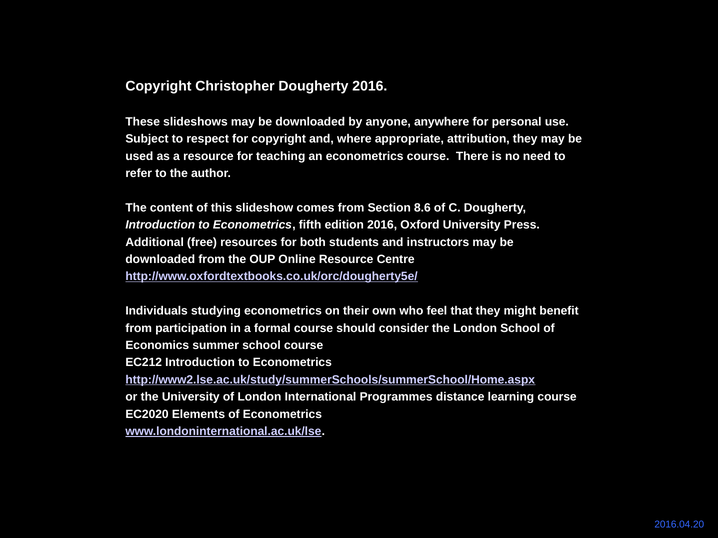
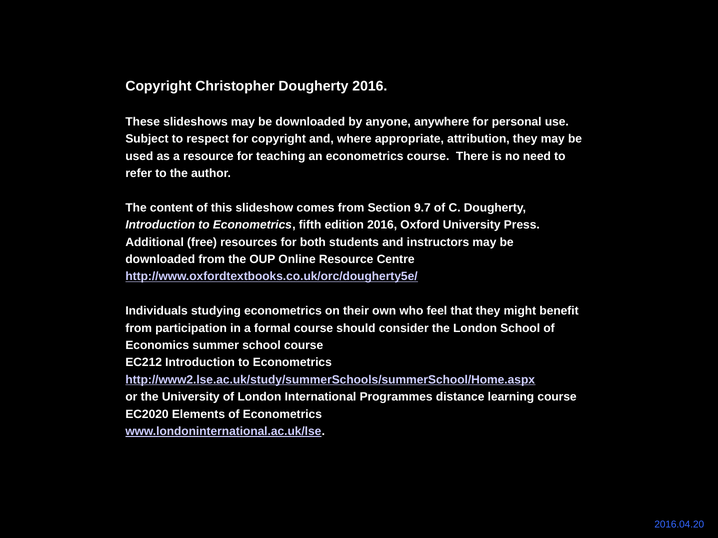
8.6: 8.6 -> 9.7
